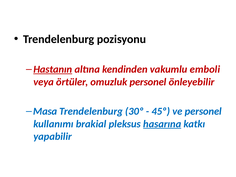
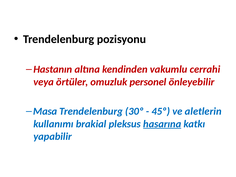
Hastanın underline: present -> none
emboli: emboli -> cerrahi
ve personel: personel -> aletlerin
